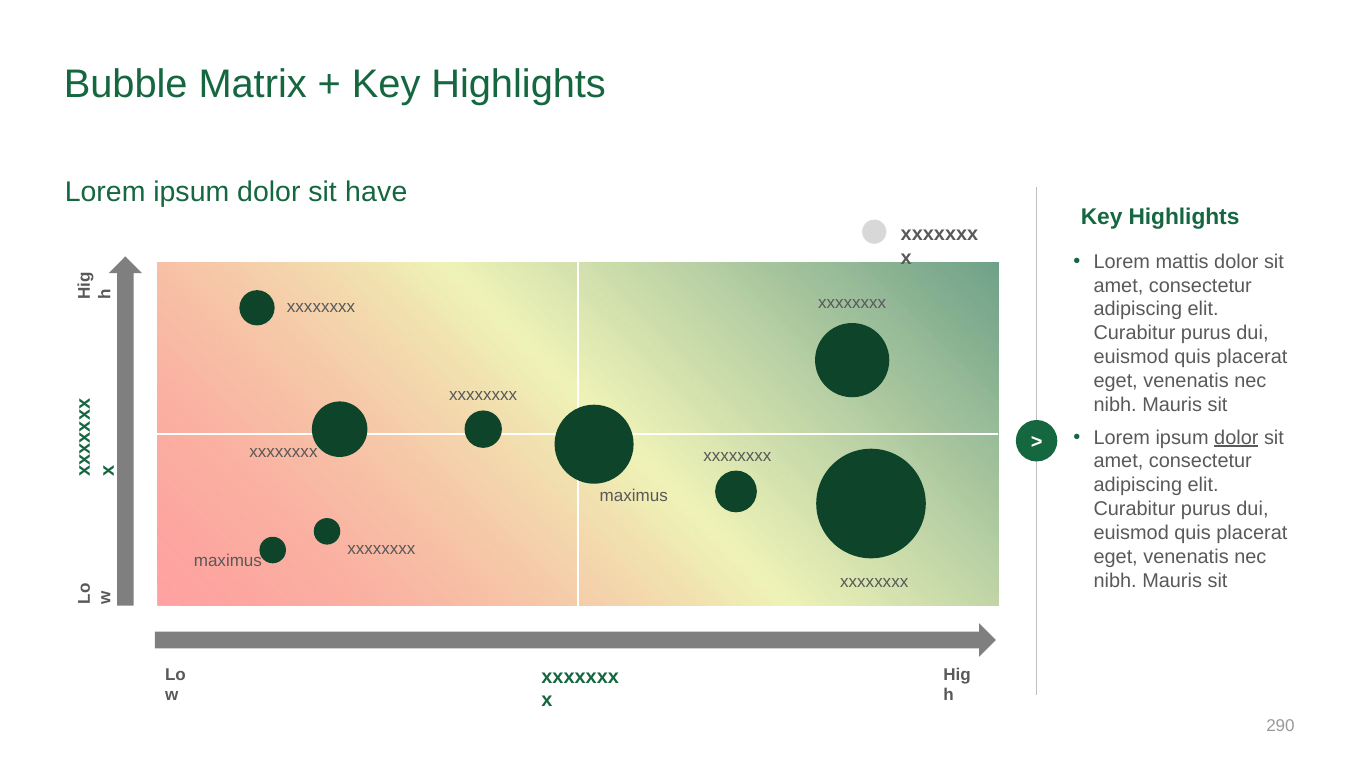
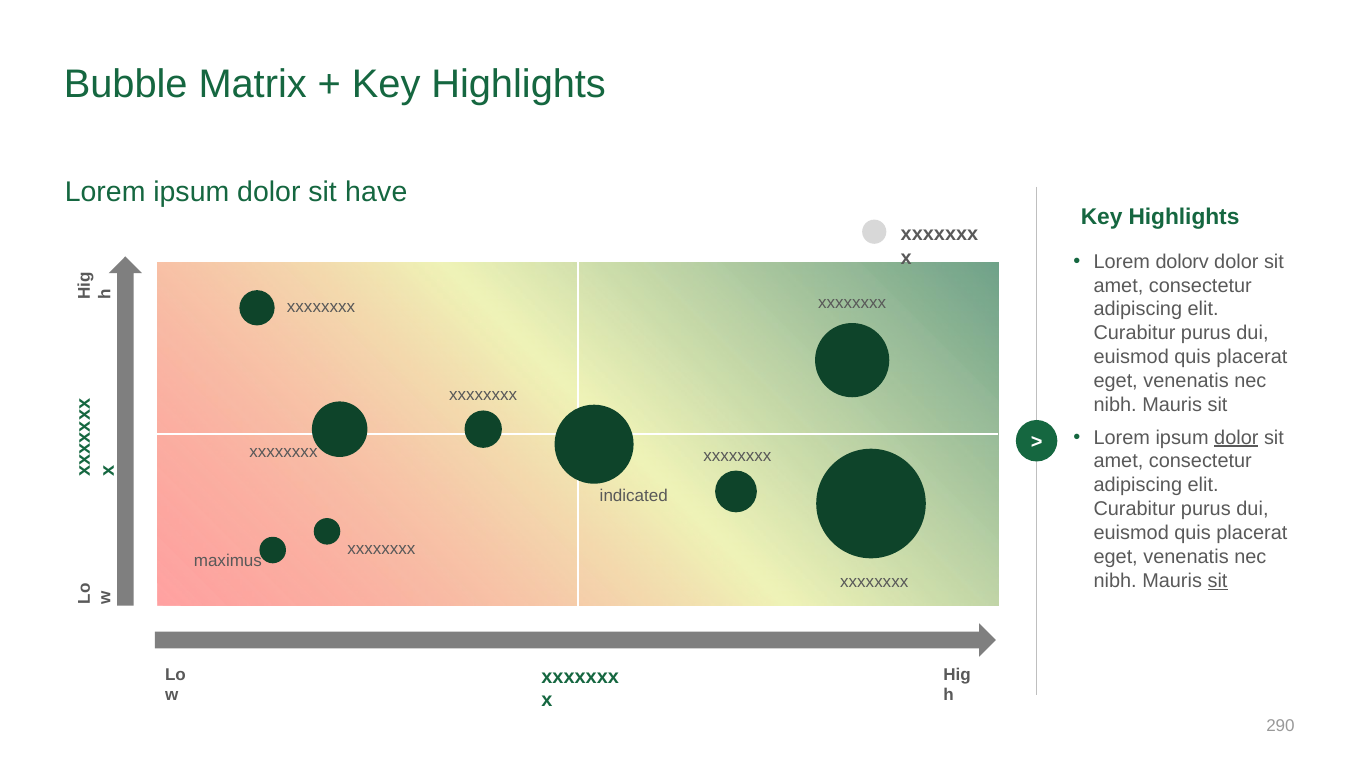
mattis: mattis -> dolorv
maximus at (634, 496): maximus -> indicated
sit at (1217, 581) underline: none -> present
